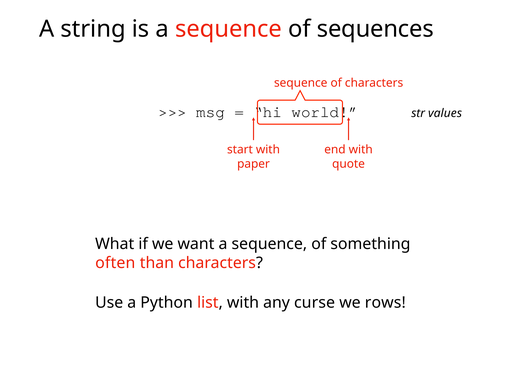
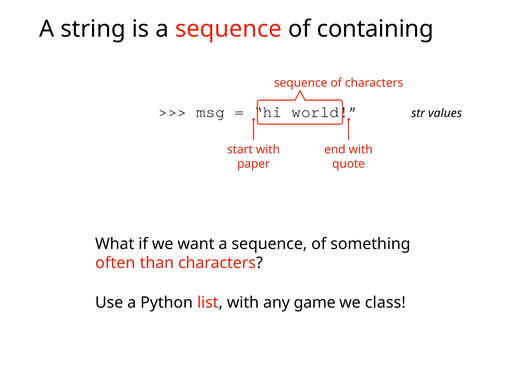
sequences: sequences -> containing
curse: curse -> game
rows: rows -> class
